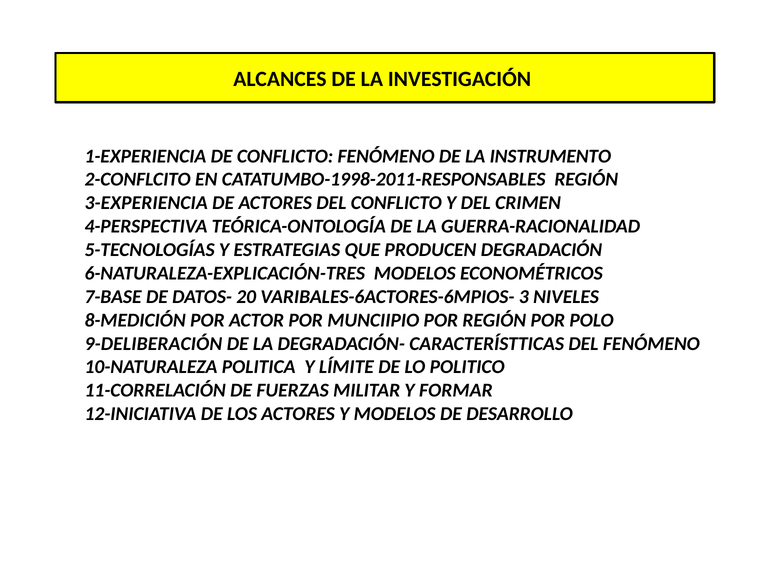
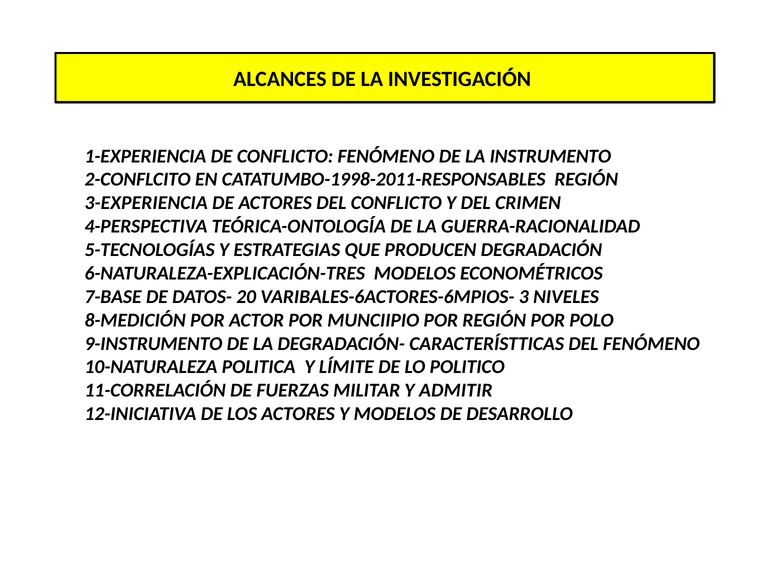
9-DELIBERACIÓN: 9-DELIBERACIÓN -> 9-INSTRUMENTO
FORMAR: FORMAR -> ADMITIR
